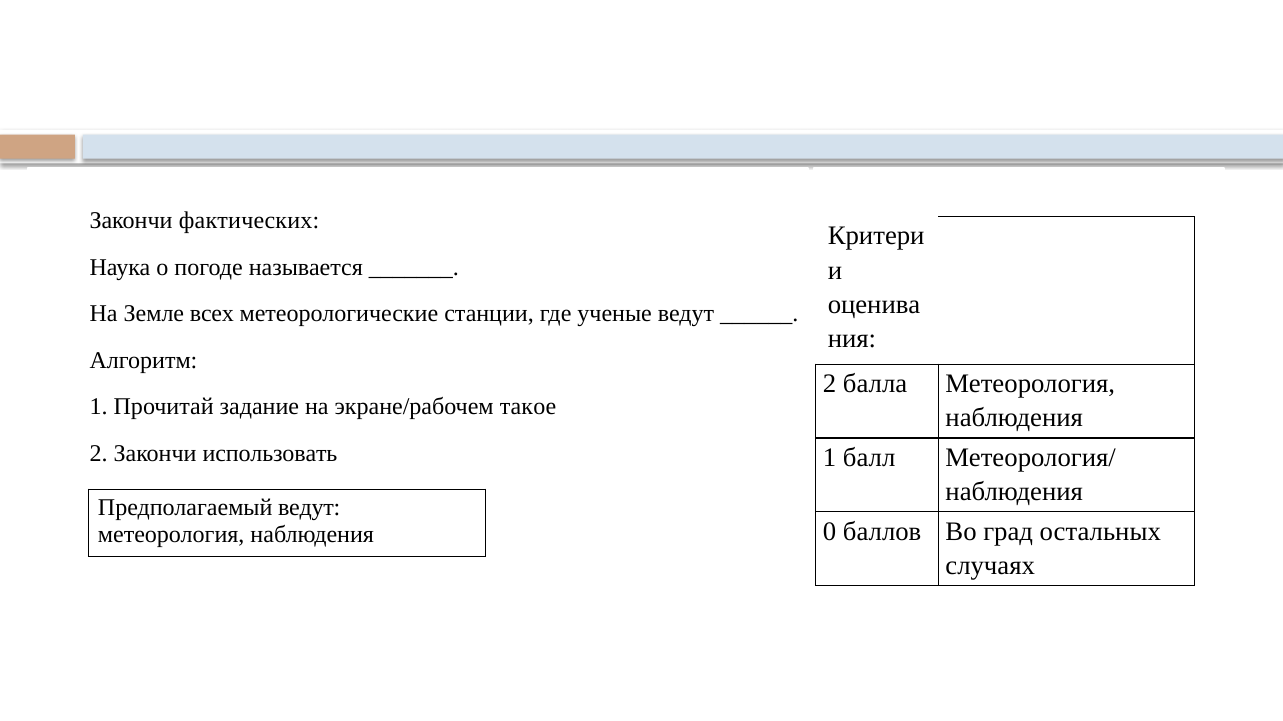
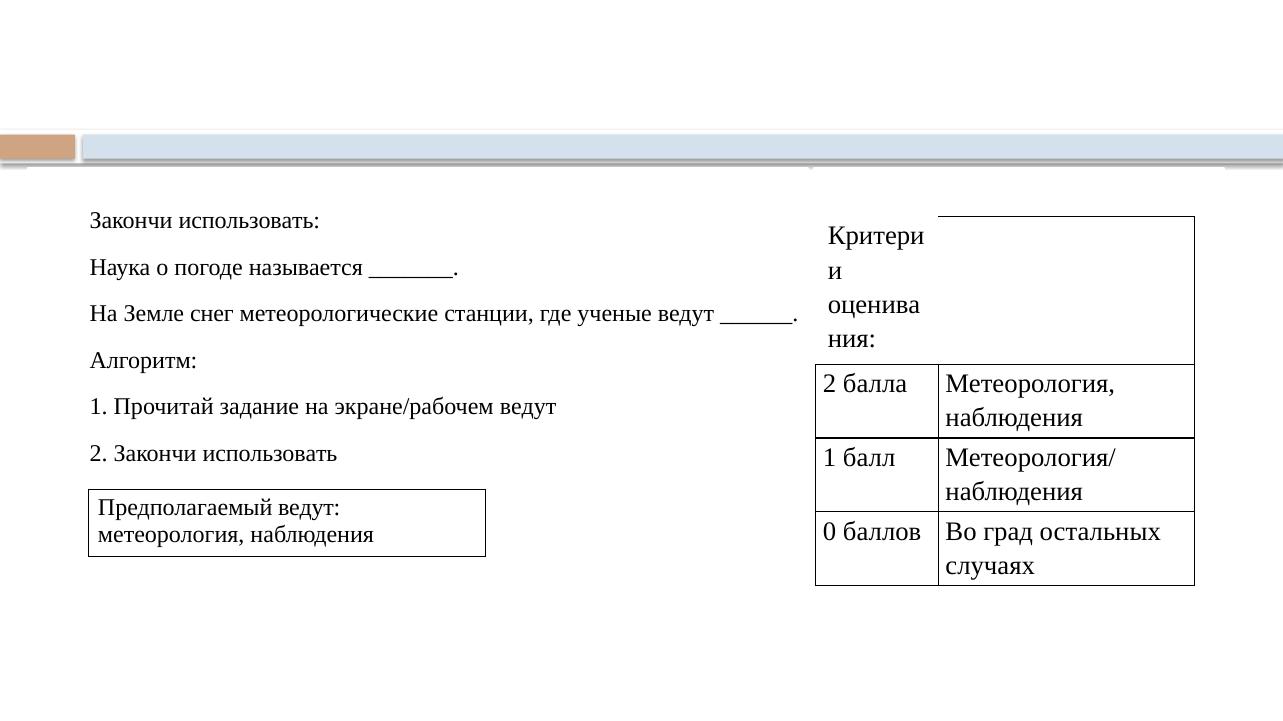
фактических at (249, 221): фактических -> использовать
всех: всех -> снег
экране/рабочем такое: такое -> ведут
